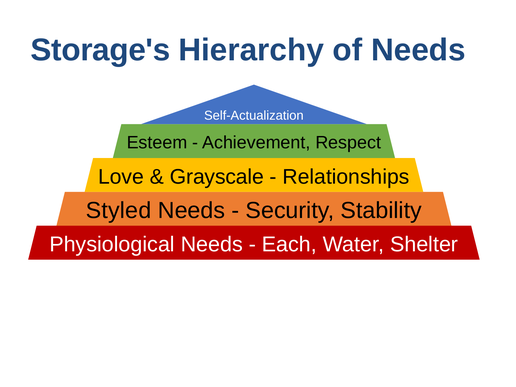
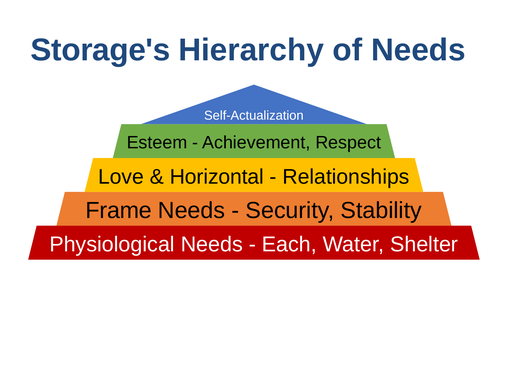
Grayscale: Grayscale -> Horizontal
Styled: Styled -> Frame
